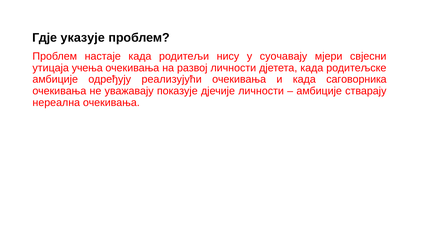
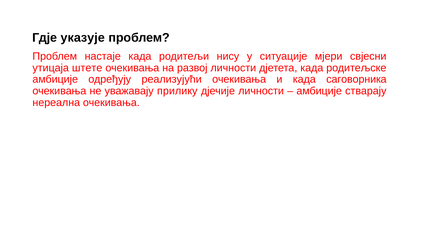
суочавају: суочавају -> ситуације
учења: учења -> штете
показује: показује -> прилику
